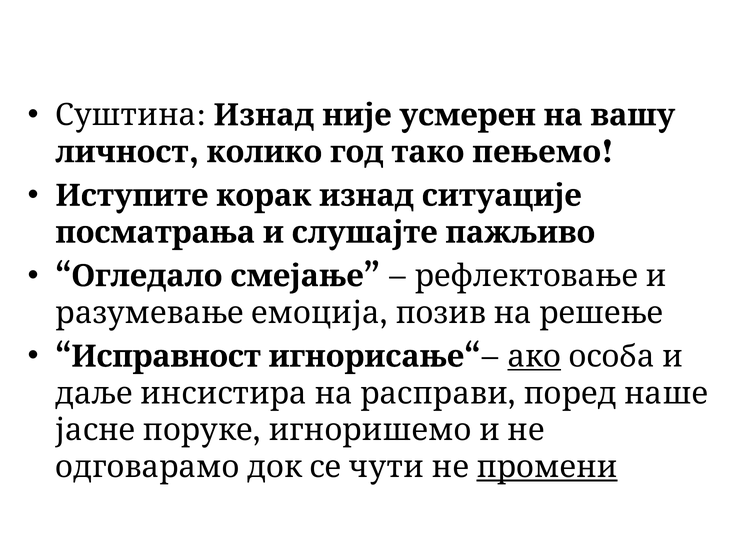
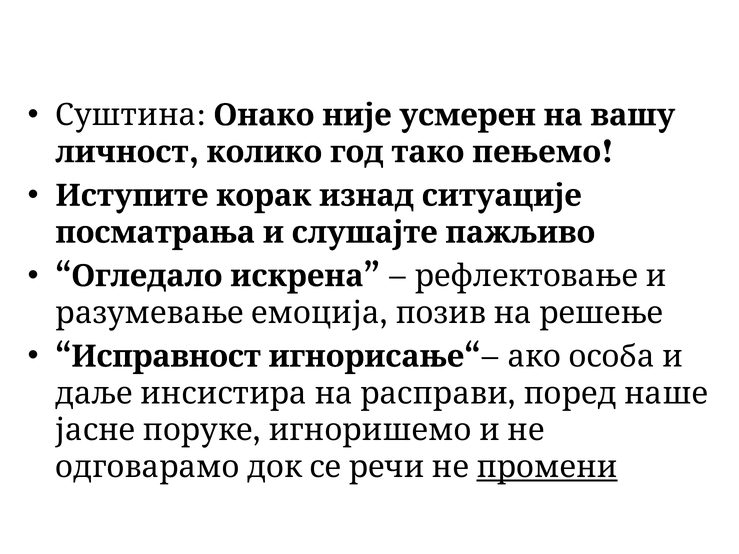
Суштина Изнад: Изнад -> Онако
смејање: смејање -> искрена
ако underline: present -> none
чути: чути -> речи
